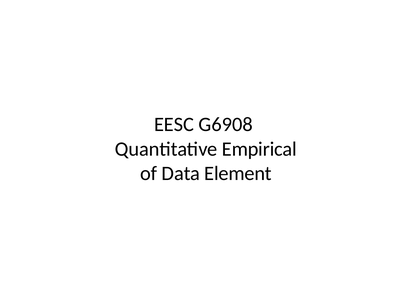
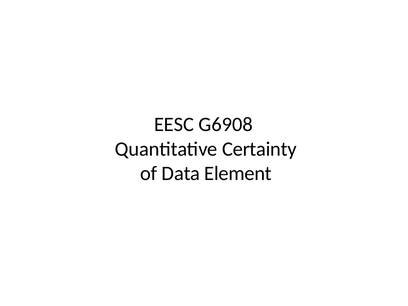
Empirical: Empirical -> Certainty
